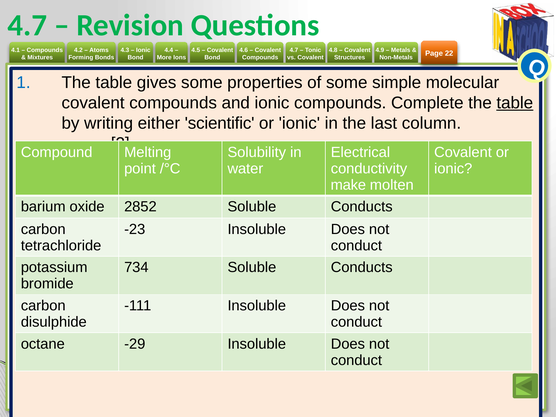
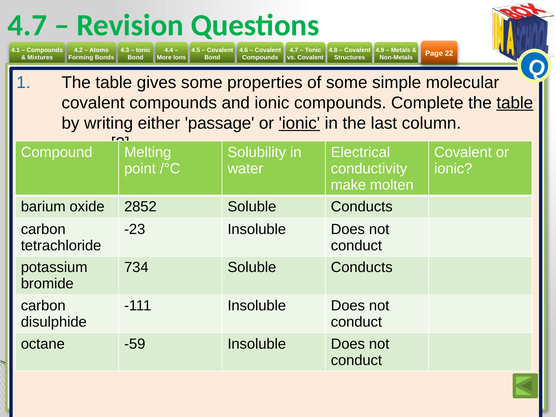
scientific: scientific -> passage
ionic at (299, 123) underline: none -> present
-29: -29 -> -59
